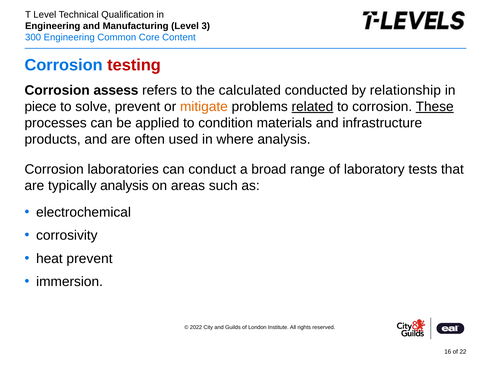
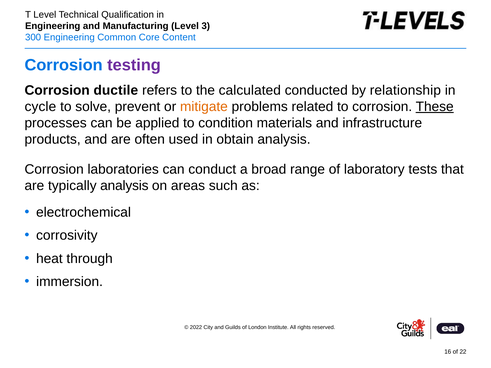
testing colour: red -> purple
assess: assess -> ductile
piece: piece -> cycle
related underline: present -> none
where: where -> obtain
heat prevent: prevent -> through
